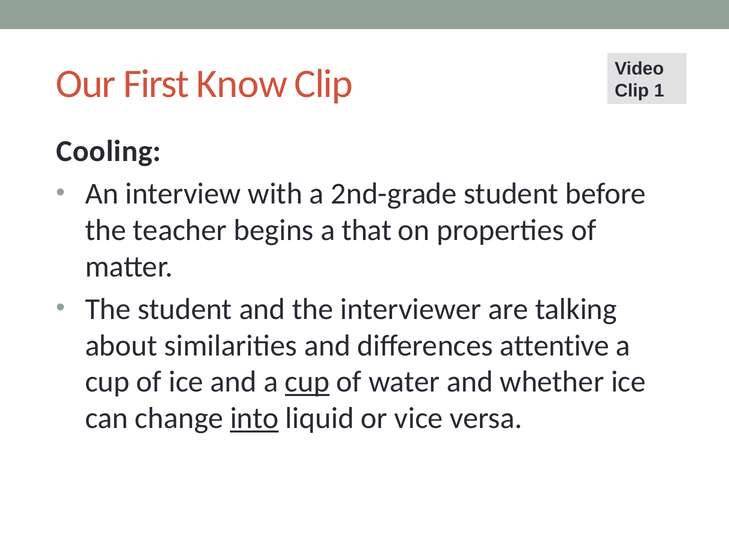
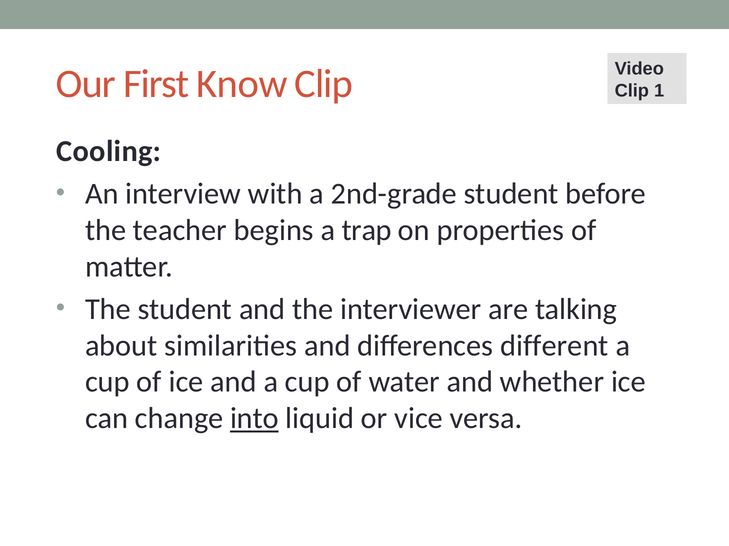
that: that -> trap
attentive: attentive -> different
cup at (307, 382) underline: present -> none
